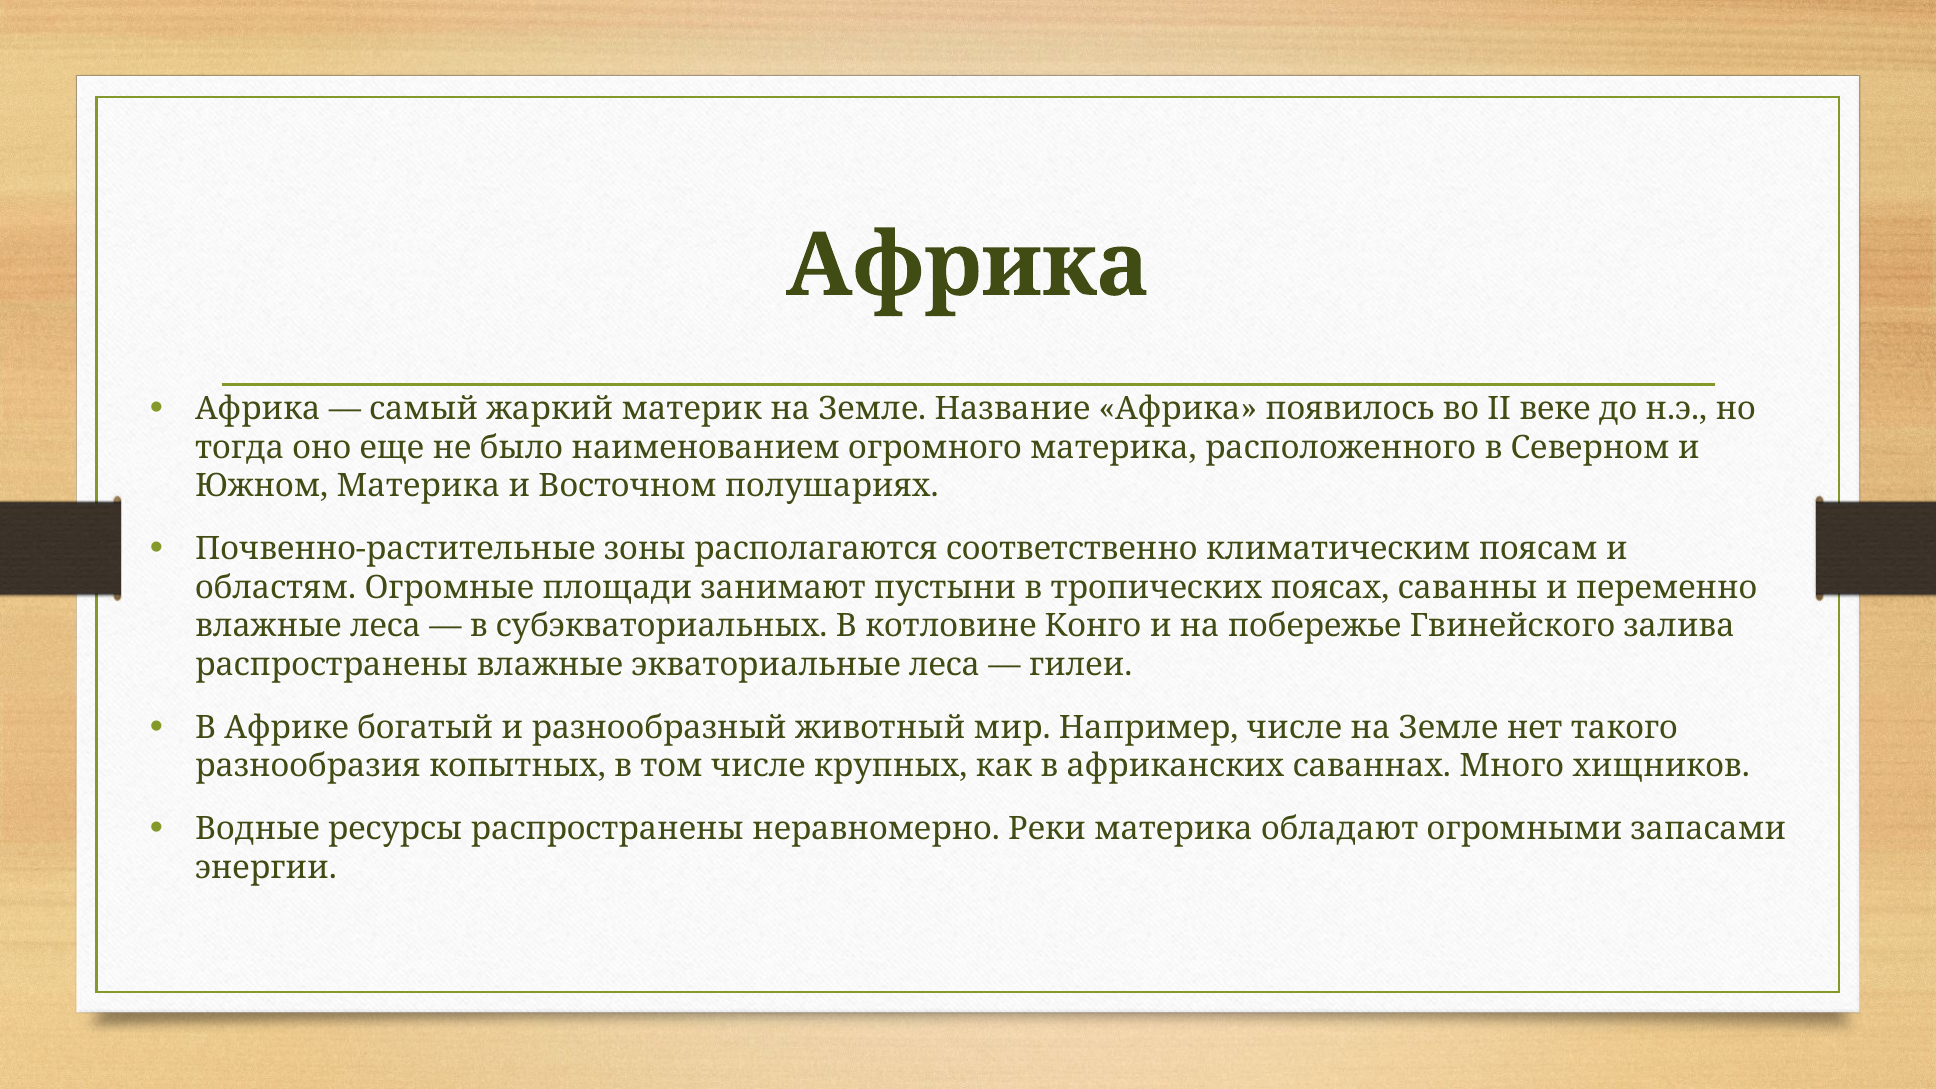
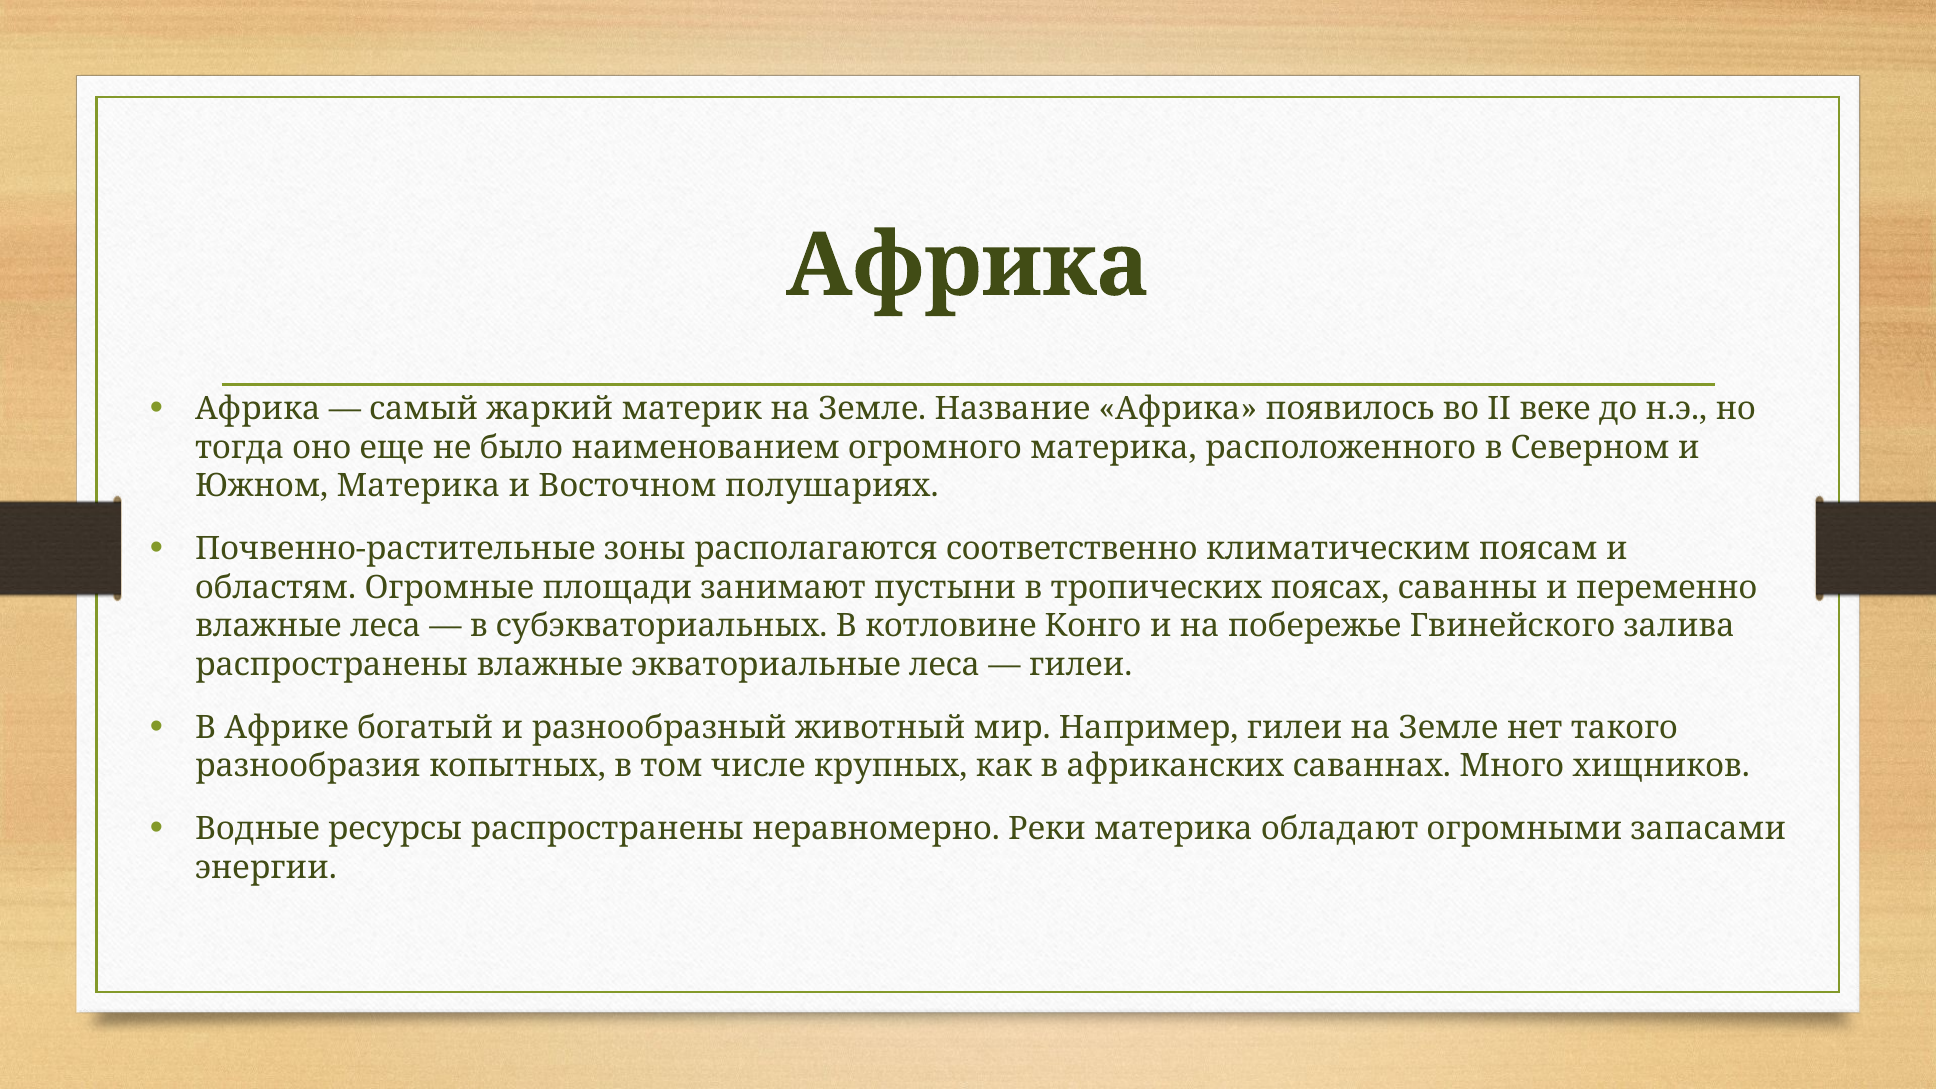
Например числе: числе -> гилеи
